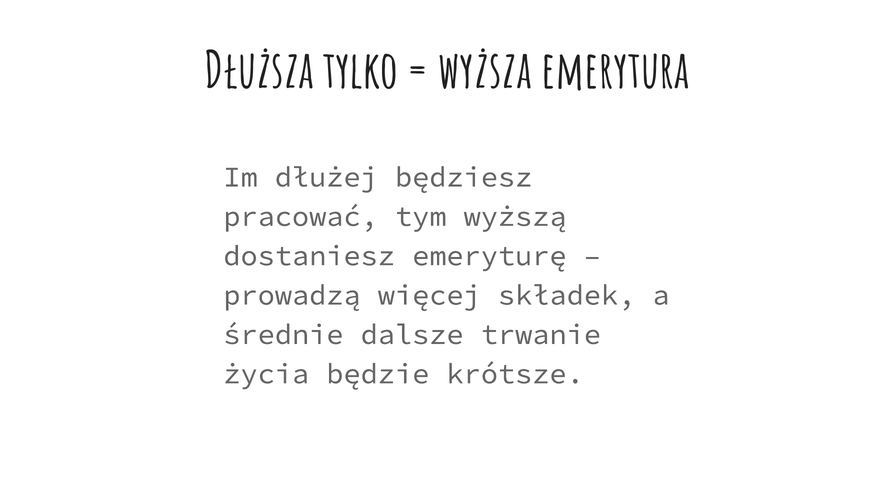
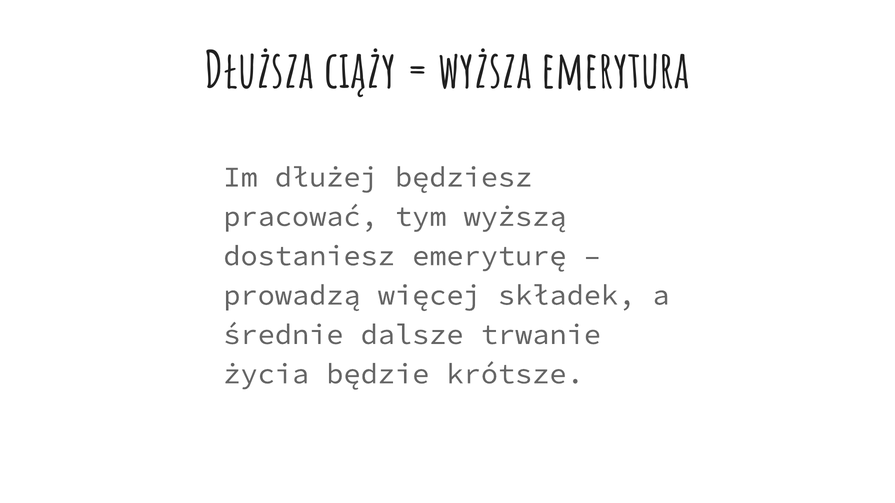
tylko: tylko -> ciąży
